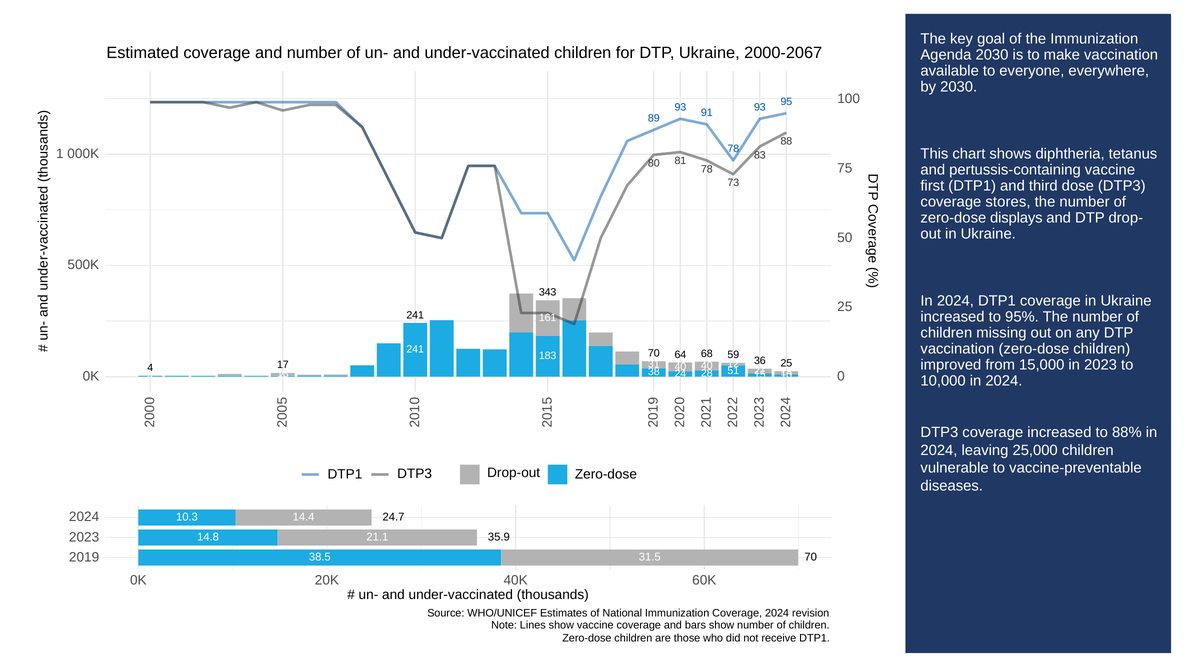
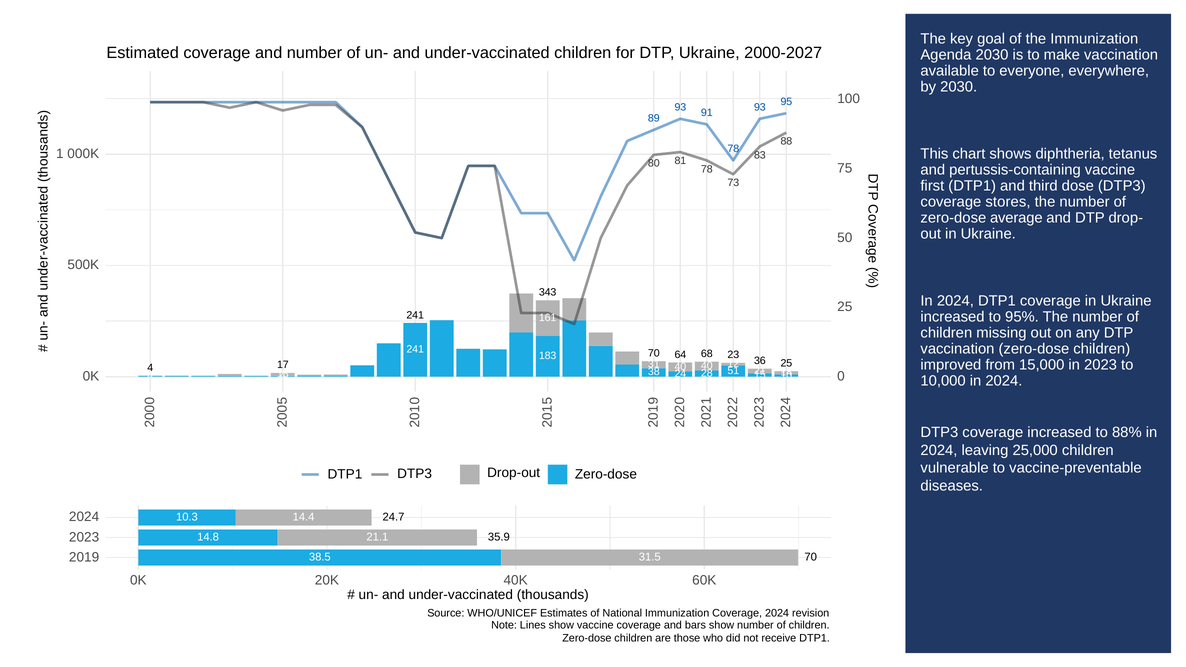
2000-2067: 2000-2067 -> 2000-2027
displays: displays -> average
59: 59 -> 23
